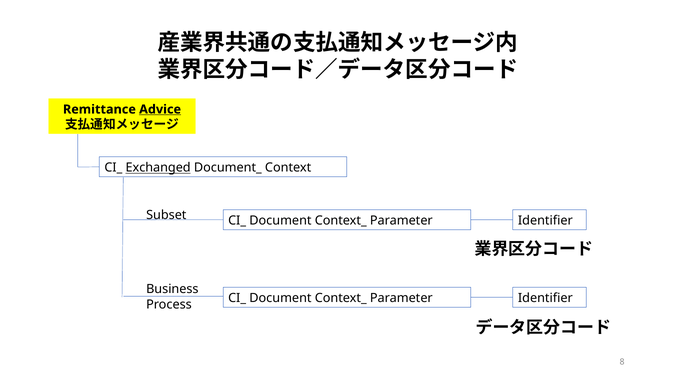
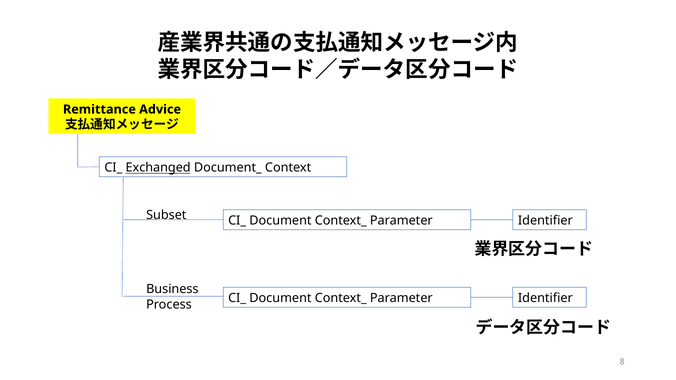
Advice underline: present -> none
